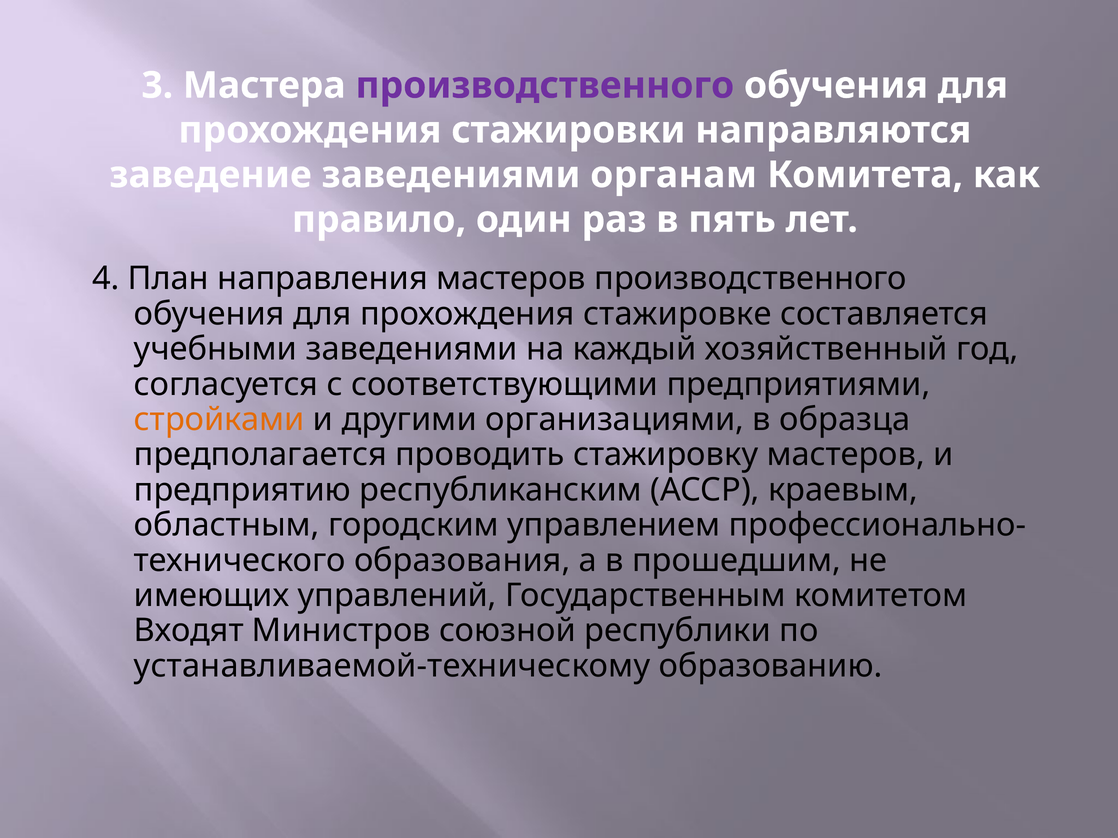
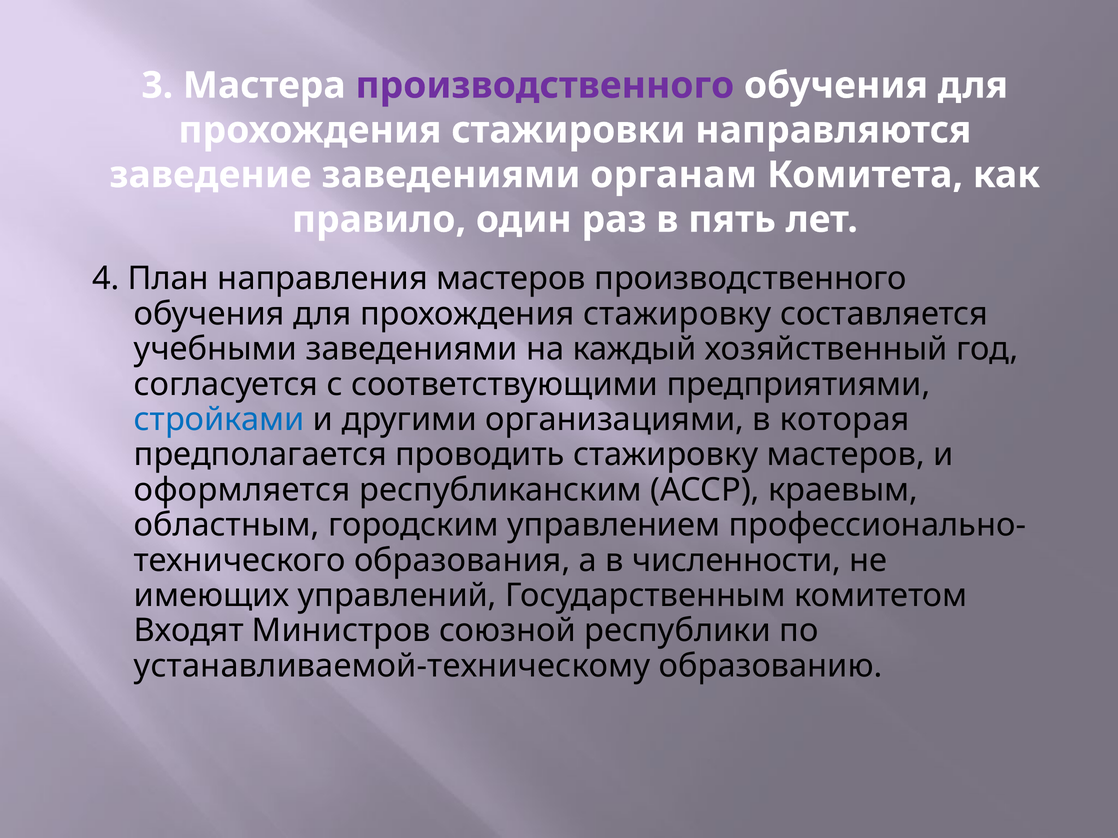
прохождения стажировке: стажировке -> стажировку
стройками colour: orange -> blue
образца: образца -> которая
предприятию: предприятию -> оформляется
прошедшим: прошедшим -> численности
